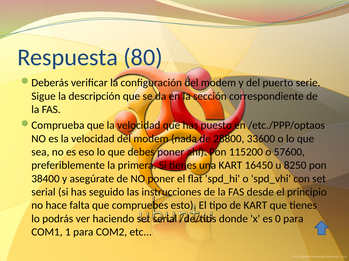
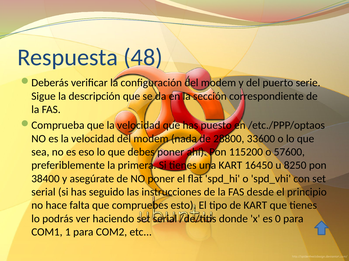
80: 80 -> 48
